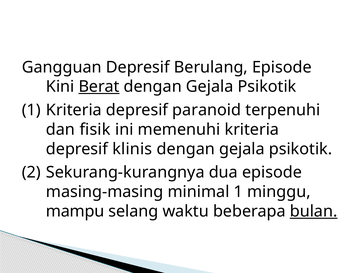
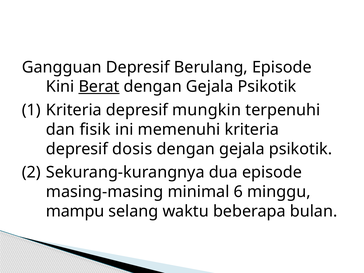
paranoid: paranoid -> mungkin
klinis: klinis -> dosis
minimal 1: 1 -> 6
bulan underline: present -> none
